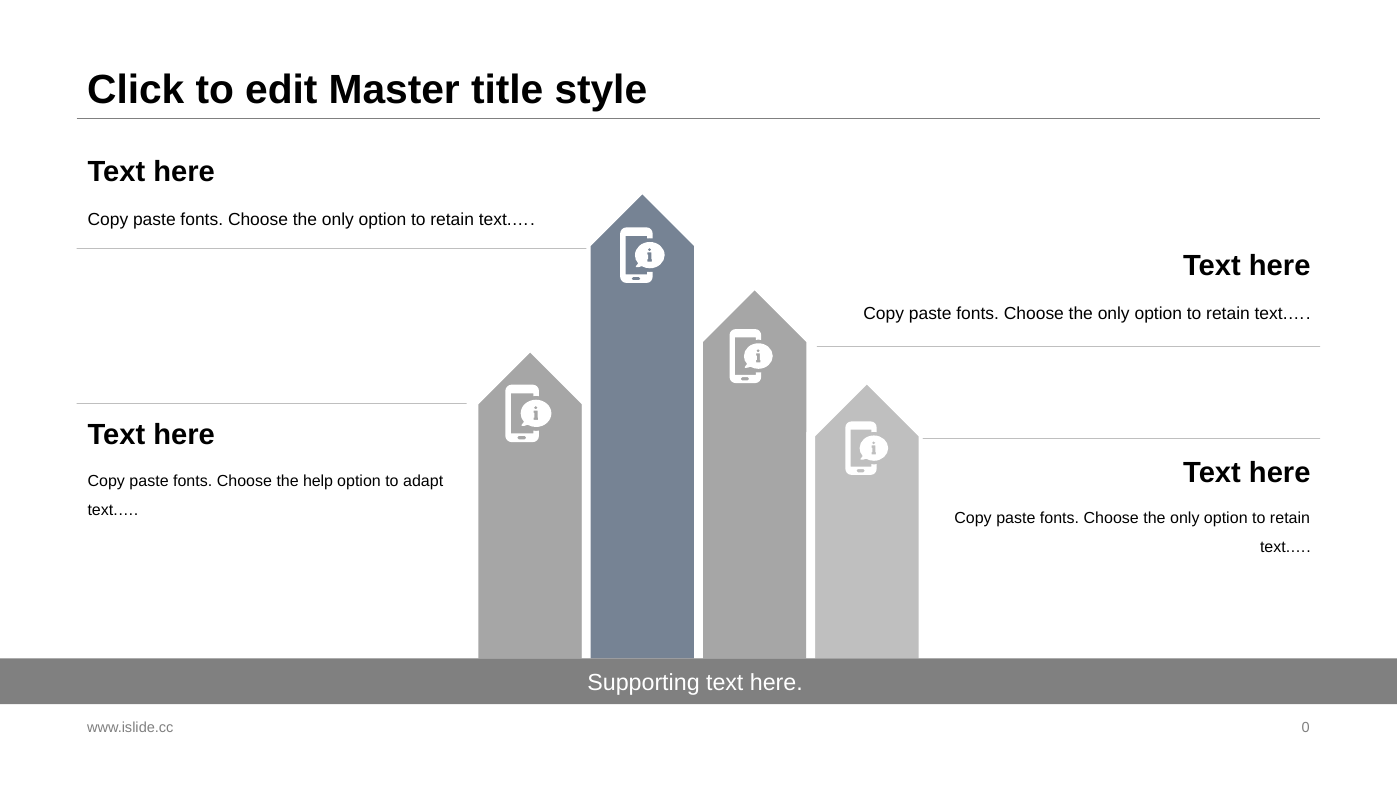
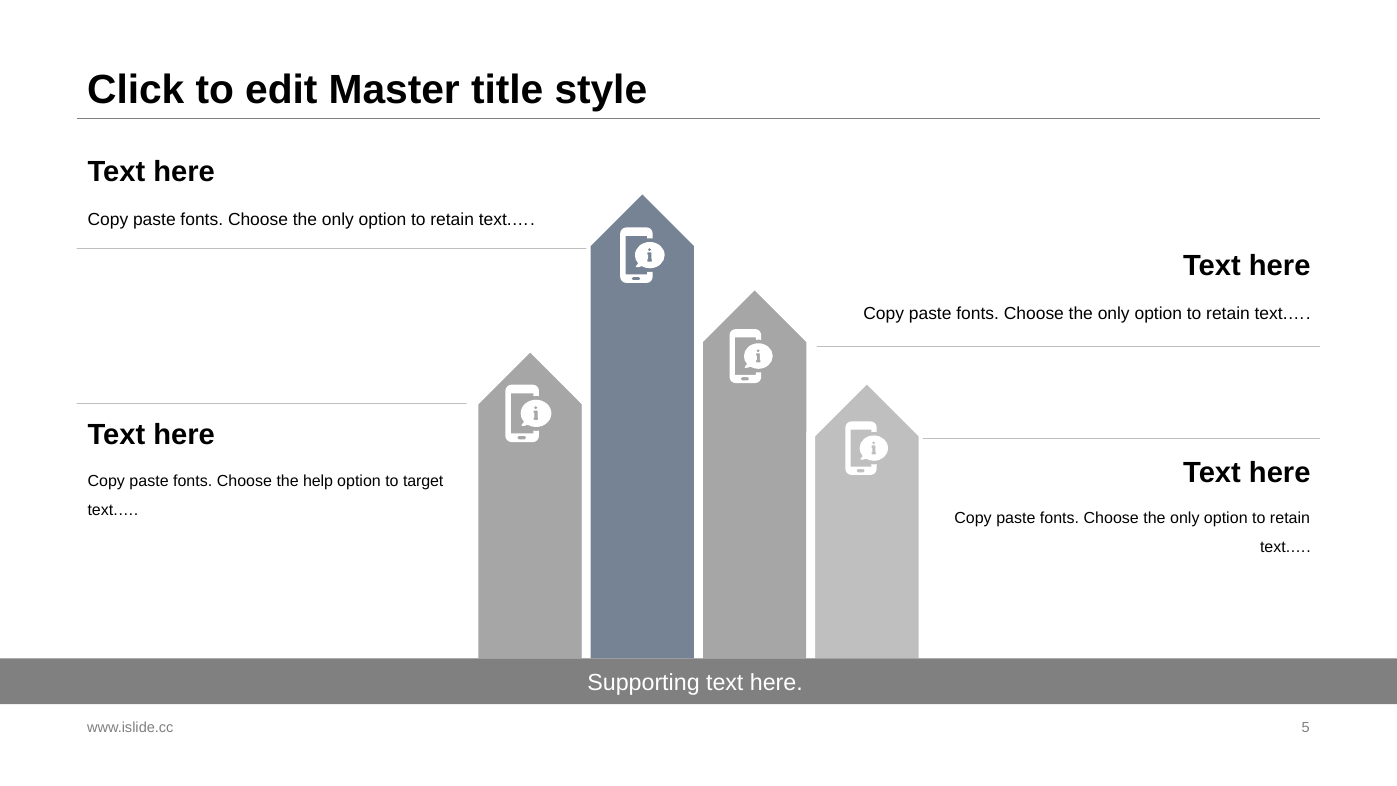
adapt: adapt -> target
0: 0 -> 5
